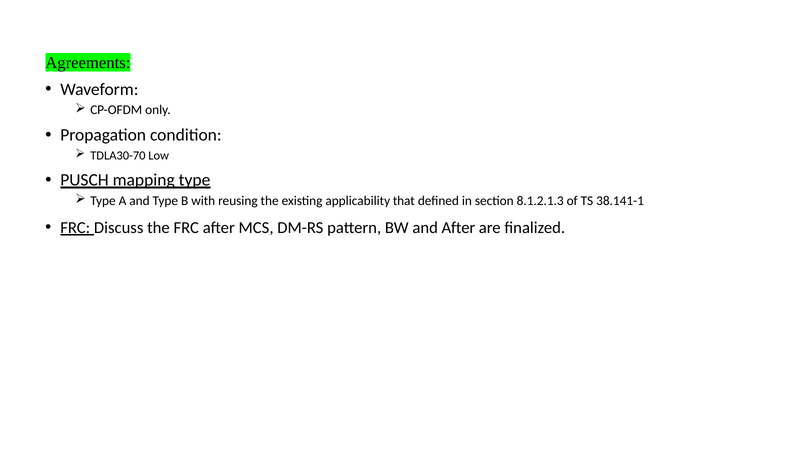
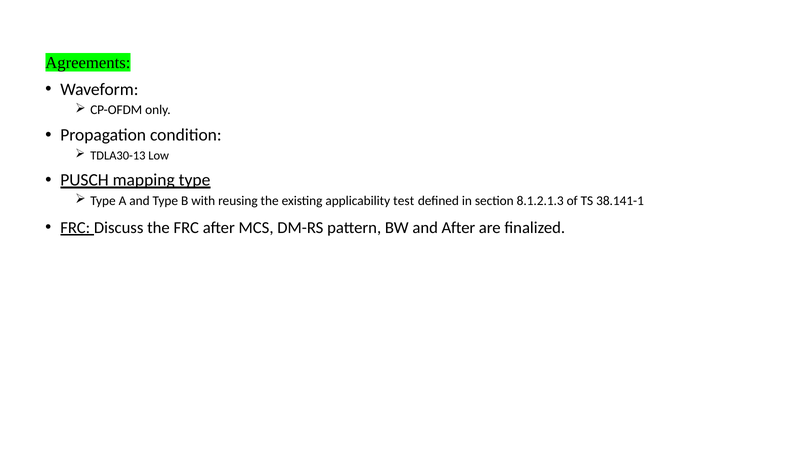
TDLA30-70: TDLA30-70 -> TDLA30-13
that: that -> test
